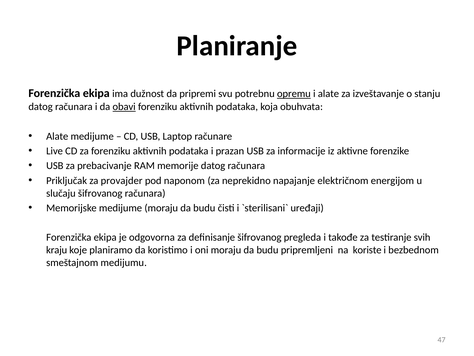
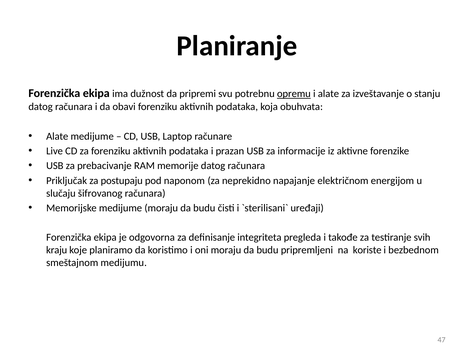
obavi underline: present -> none
provajder: provajder -> postupaju
definisanje šifrovanog: šifrovanog -> integriteta
